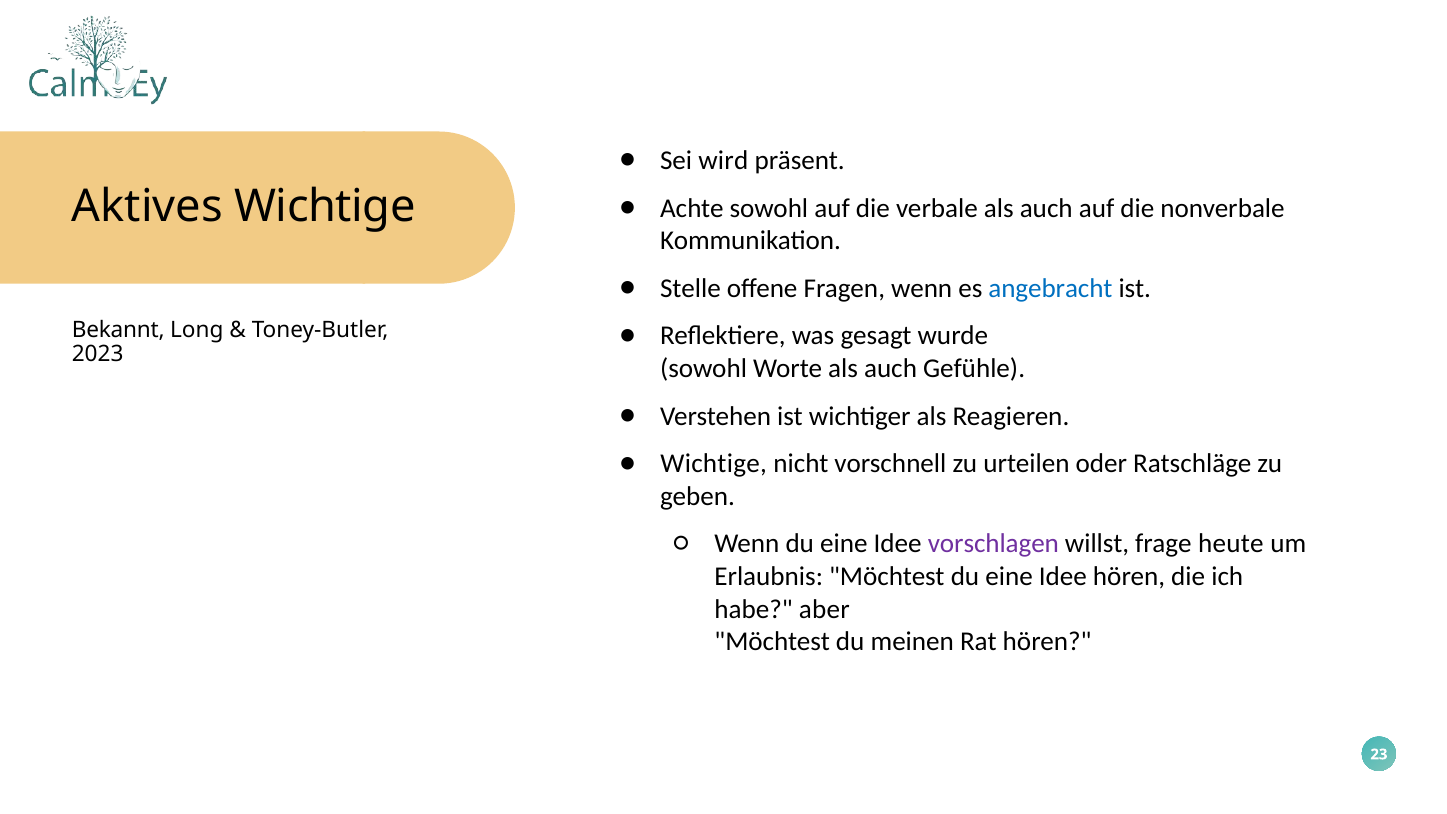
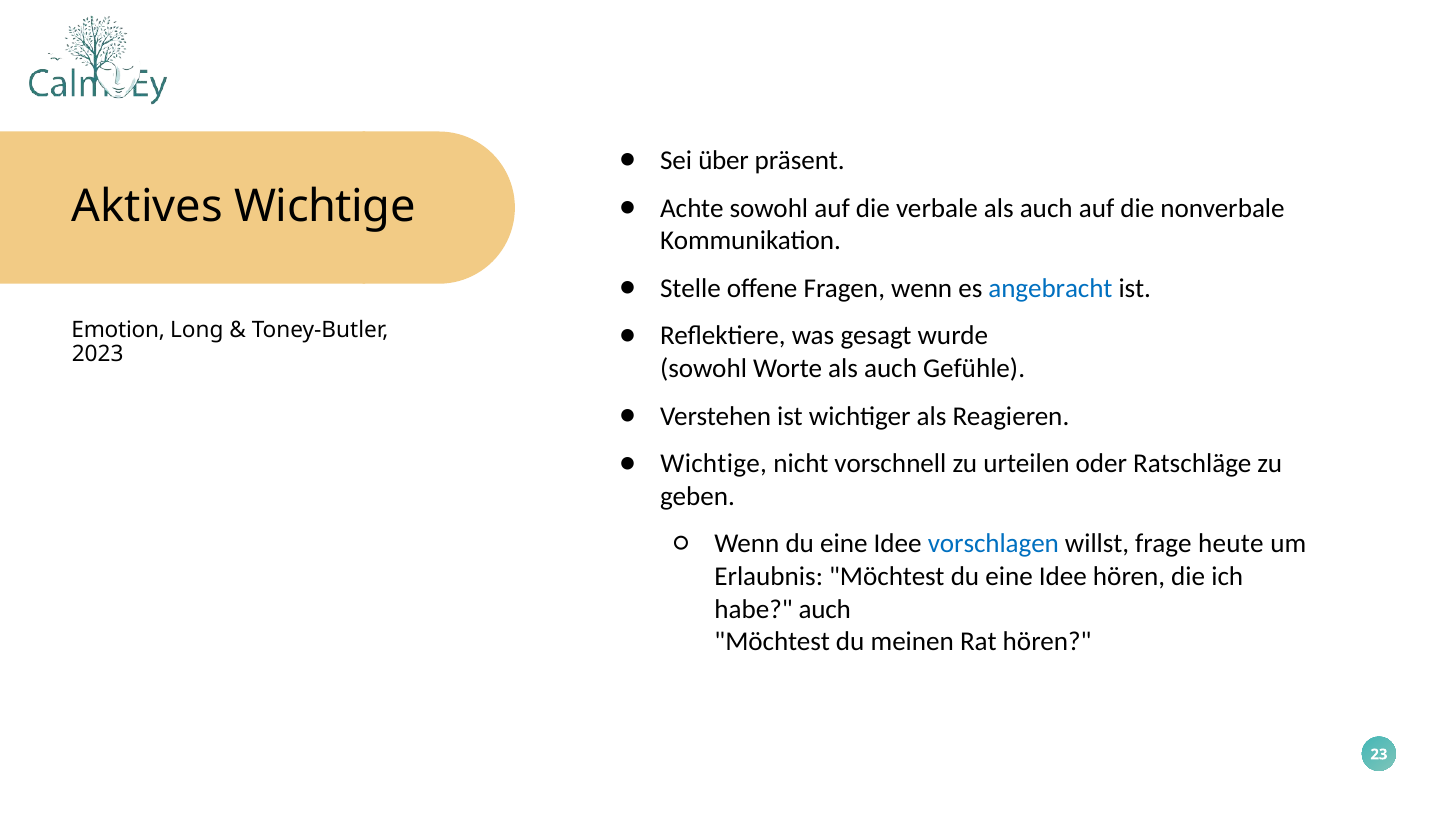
wird: wird -> über
Bekannt: Bekannt -> Emotion
vorschlagen colour: purple -> blue
habe aber: aber -> auch
